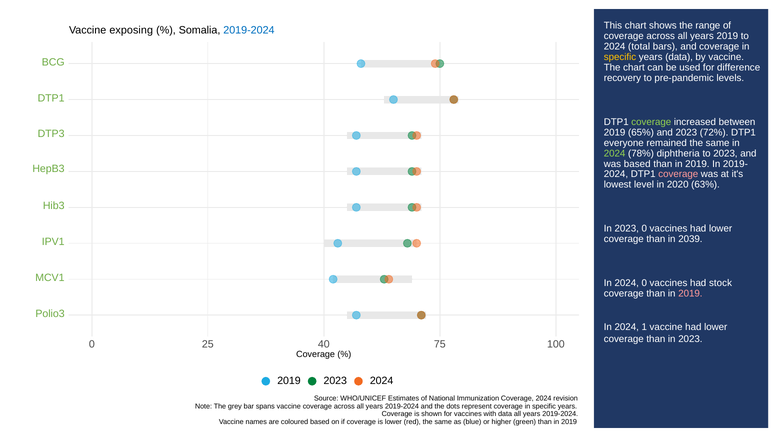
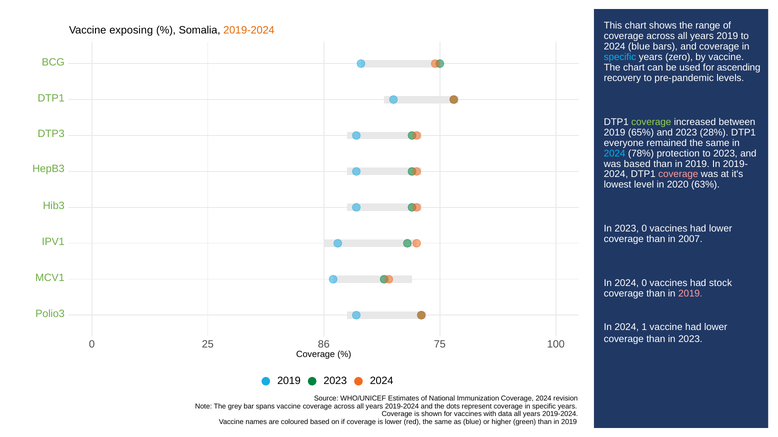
2019-2024 at (249, 30) colour: blue -> orange
2024 total: total -> blue
specific at (620, 57) colour: yellow -> light blue
years data: data -> zero
difference: difference -> ascending
72%: 72% -> 28%
2024 at (615, 154) colour: light green -> light blue
diphtheria: diphtheria -> protection
2039: 2039 -> 2007
40: 40 -> 86
